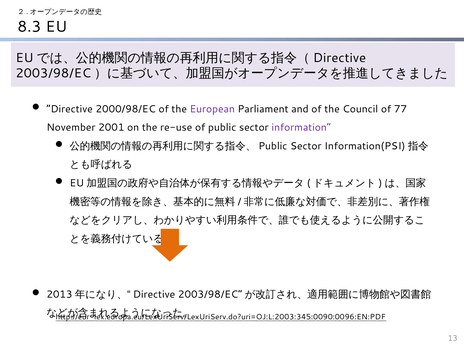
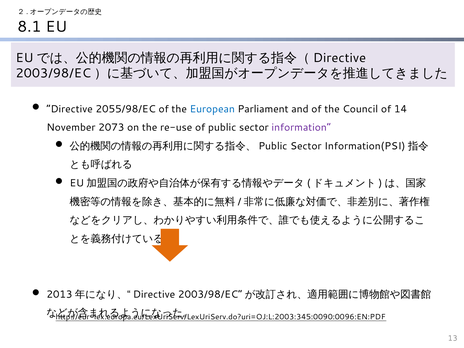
8.3: 8.3 -> 8.1
2000/98/EC: 2000/98/EC -> 2055/98/EC
European colour: purple -> blue
77: 77 -> 14
2001: 2001 -> 2073
